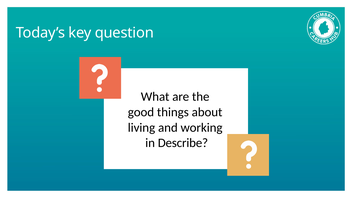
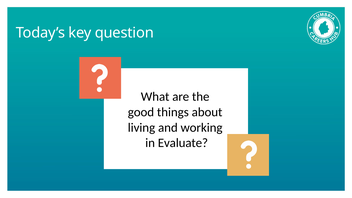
Describe: Describe -> Evaluate
